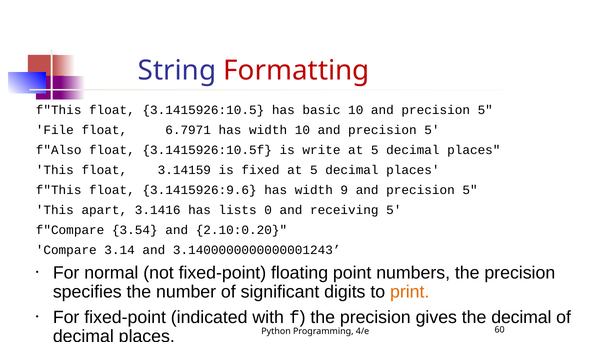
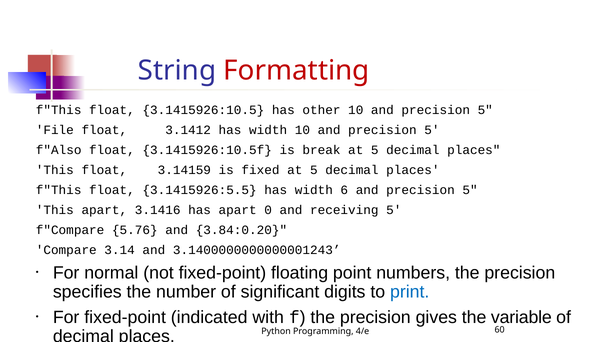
basic: basic -> other
6.7971: 6.7971 -> 3.1412
write: write -> break
3.1415926:9.6: 3.1415926:9.6 -> 3.1415926:5.5
9: 9 -> 6
has lists: lists -> apart
3.54: 3.54 -> 5.76
2.10:0.20: 2.10:0.20 -> 3.84:0.20
print at (410, 292) colour: orange -> blue
the decimal: decimal -> variable
